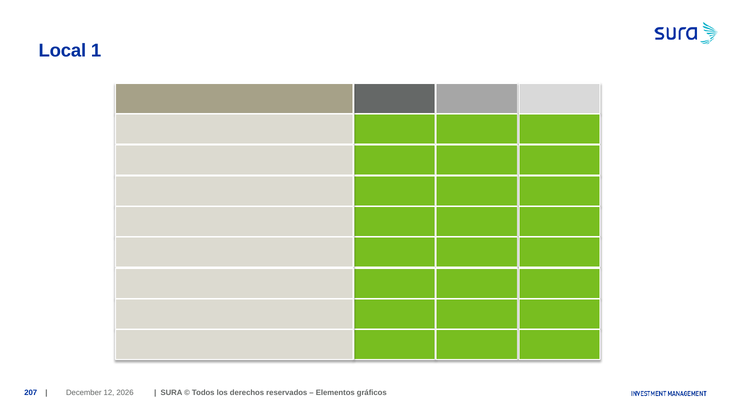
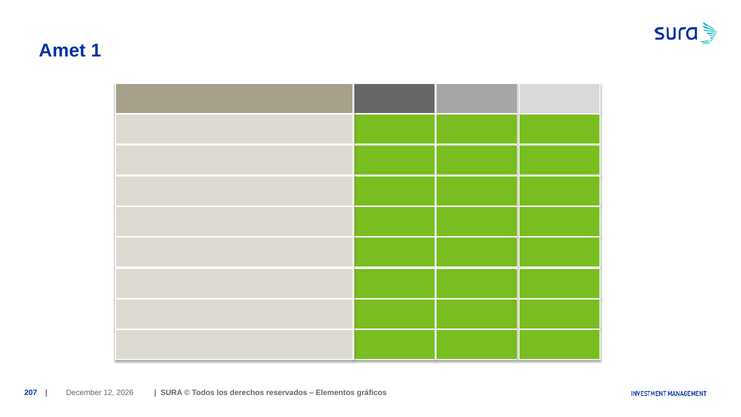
Local: Local -> Amet
